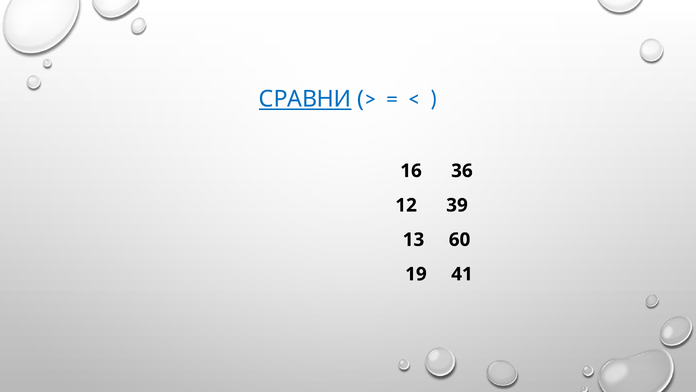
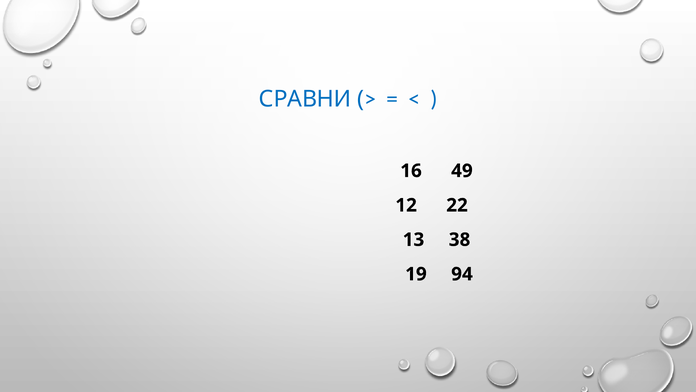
СРАВНИ underline: present -> none
36: 36 -> 49
39: 39 -> 22
60: 60 -> 38
41: 41 -> 94
